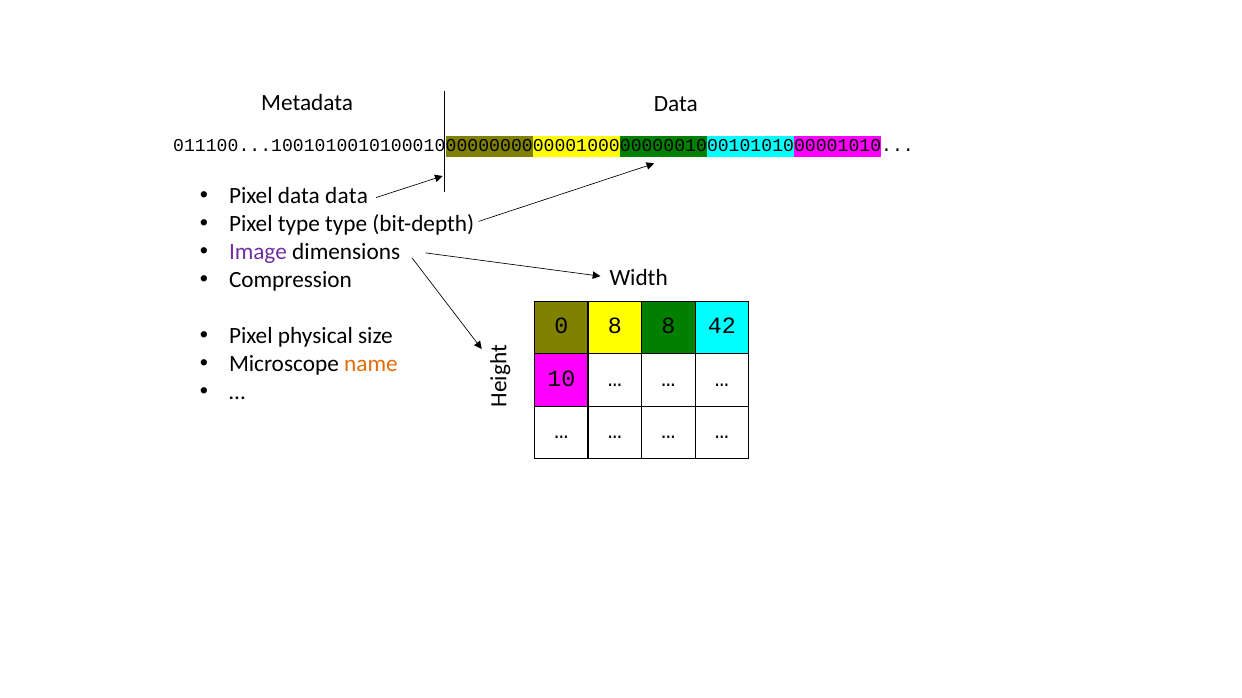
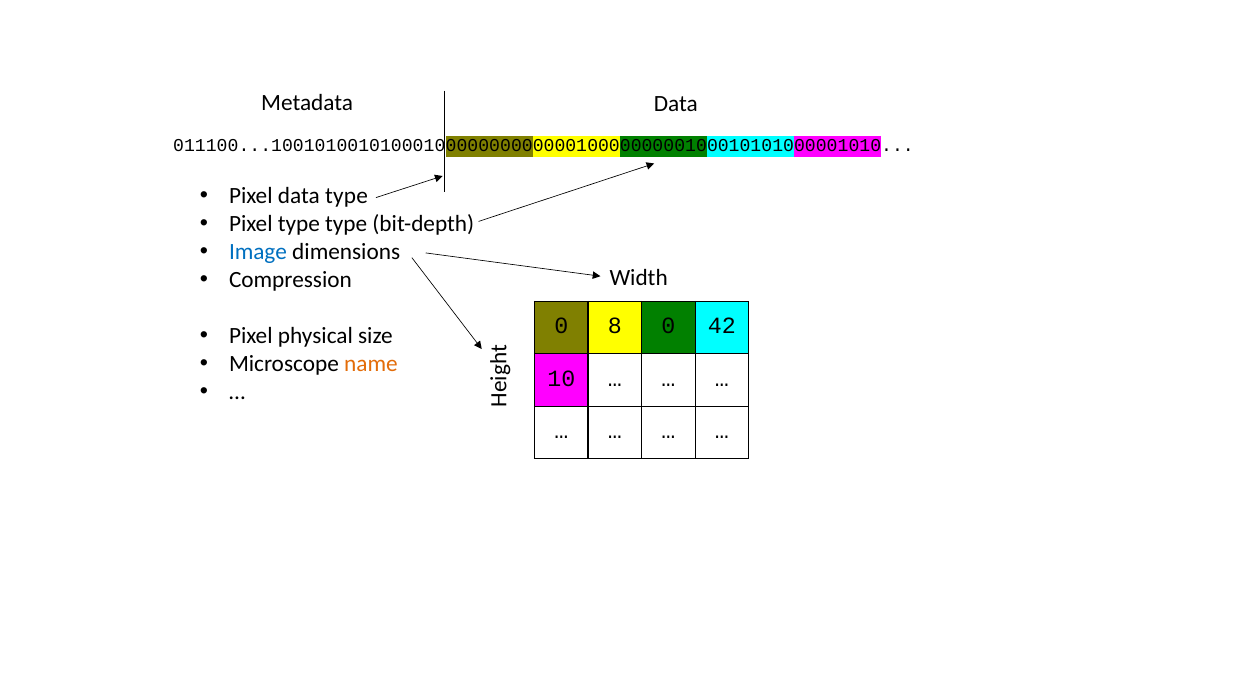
data data: data -> type
Image colour: purple -> blue
8 8: 8 -> 0
